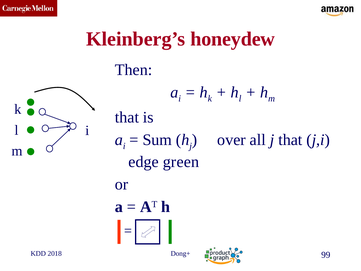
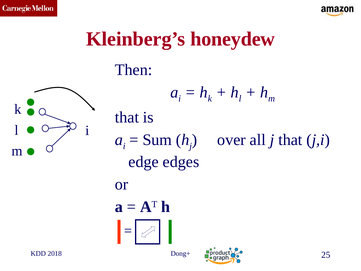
green: green -> edges
99: 99 -> 25
